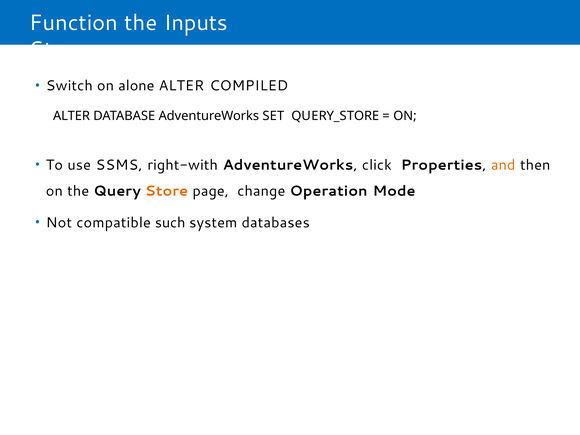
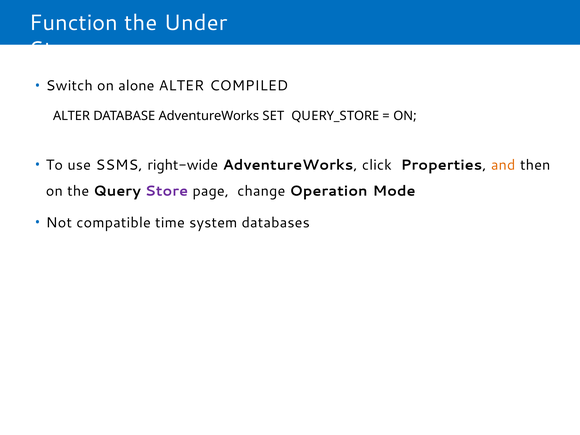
Inputs: Inputs -> Under
right-with: right-with -> right-wide
Store at (167, 191) colour: orange -> purple
such: such -> time
